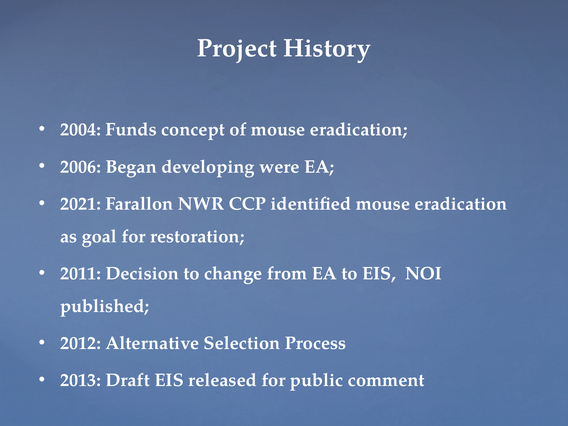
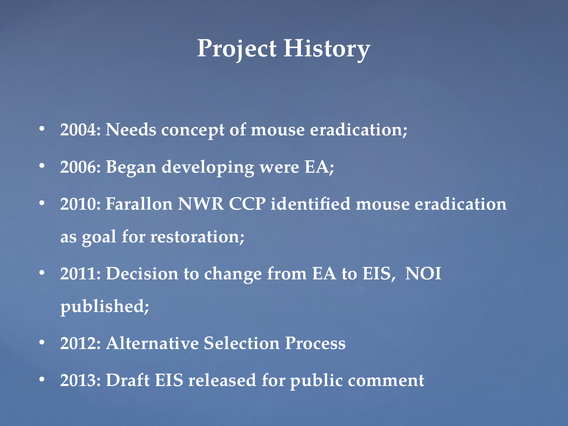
Funds: Funds -> Needs
2021: 2021 -> 2010
